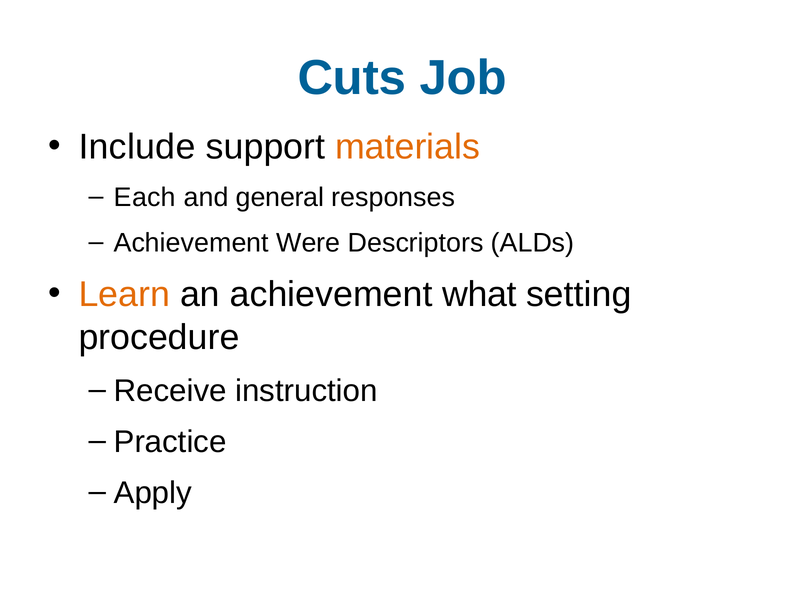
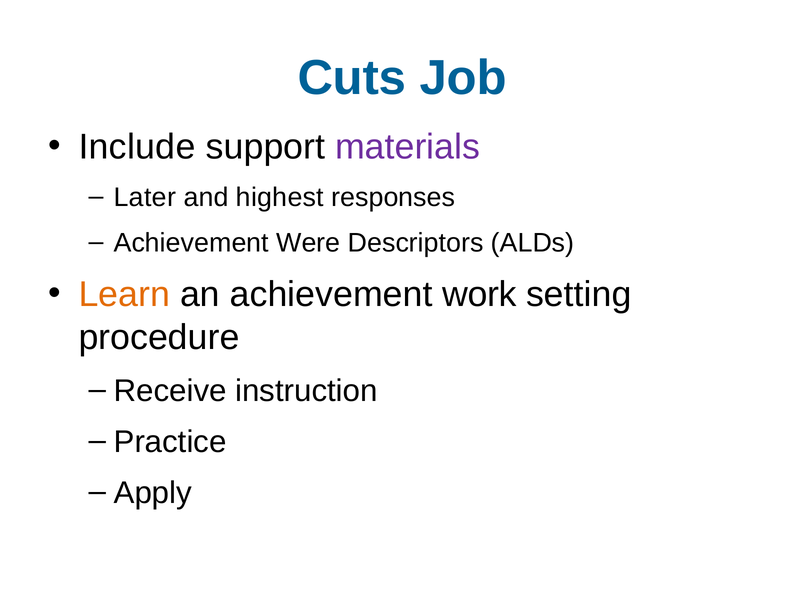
materials colour: orange -> purple
Each: Each -> Later
general: general -> highest
what: what -> work
